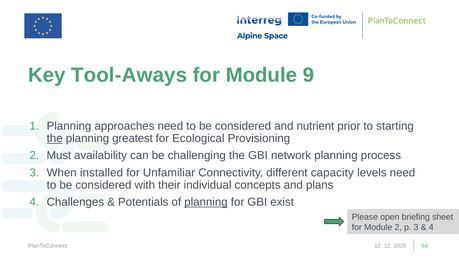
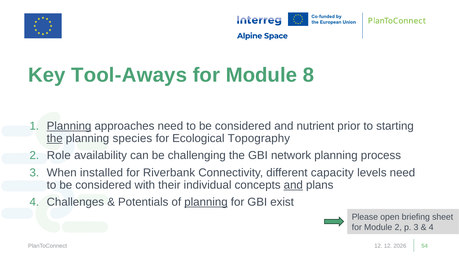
9: 9 -> 8
Planning at (69, 126) underline: none -> present
greatest: greatest -> species
Provisioning: Provisioning -> Topography
Must: Must -> Role
Unfamiliar: Unfamiliar -> Riverbank
and at (293, 185) underline: none -> present
